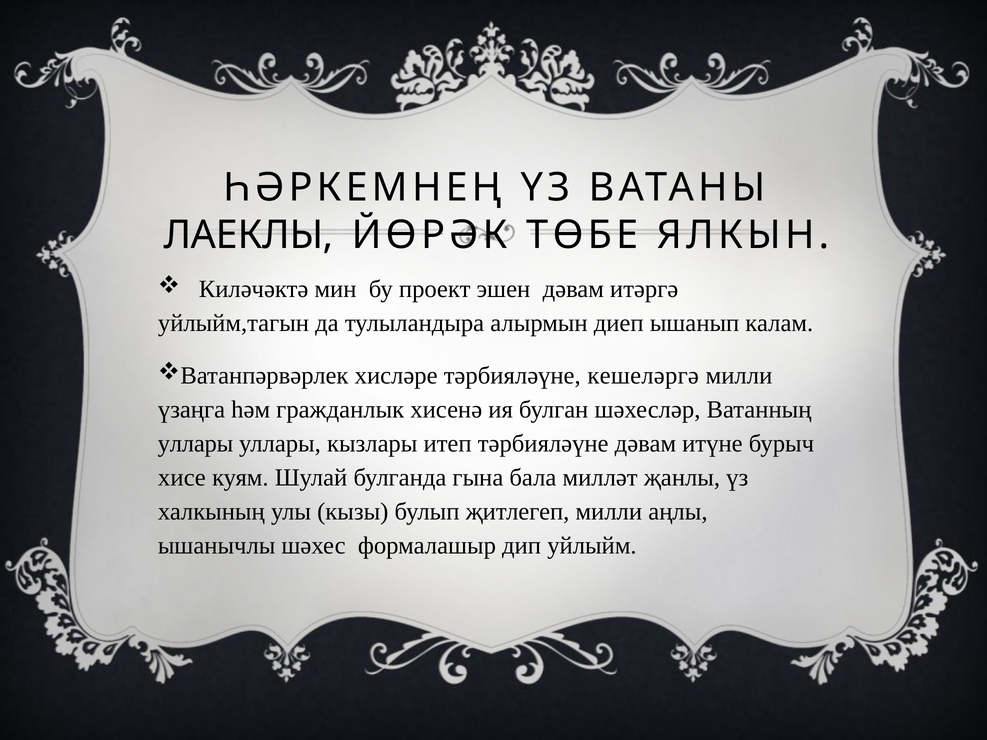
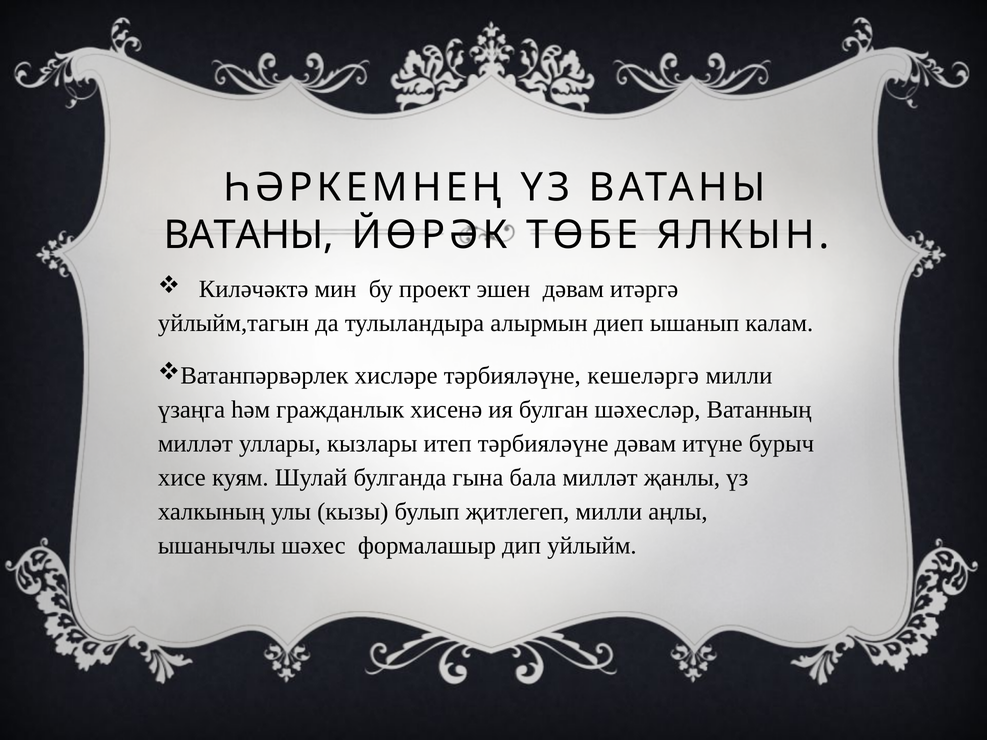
ЛАЕКЛЫ at (249, 235): ЛАЕКЛЫ -> ВАТАНЫ
уллары at (195, 444): уллары -> милләт
